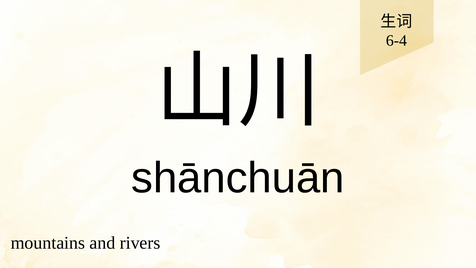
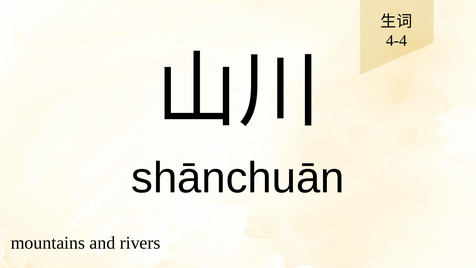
6-4: 6-4 -> 4-4
